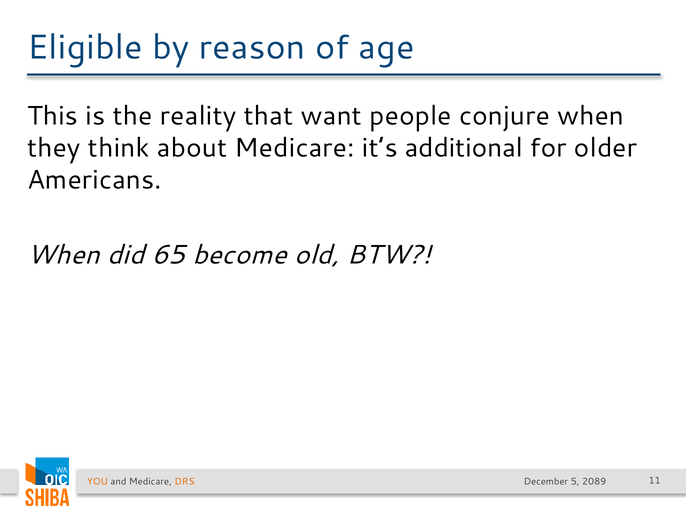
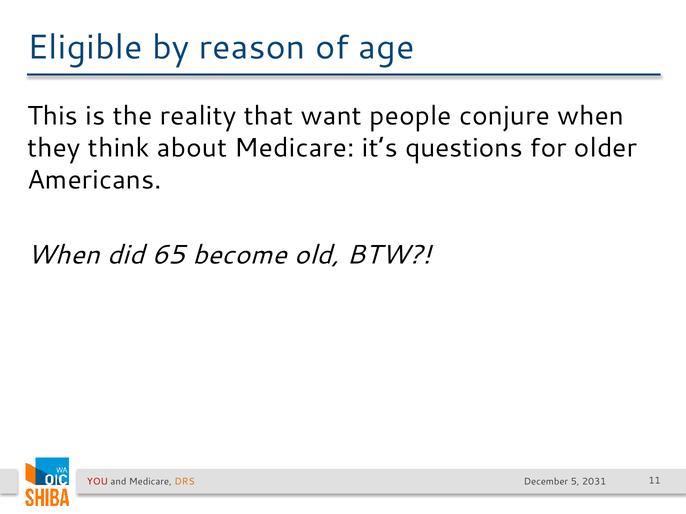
additional: additional -> questions
YOU colour: orange -> red
2089: 2089 -> 2031
